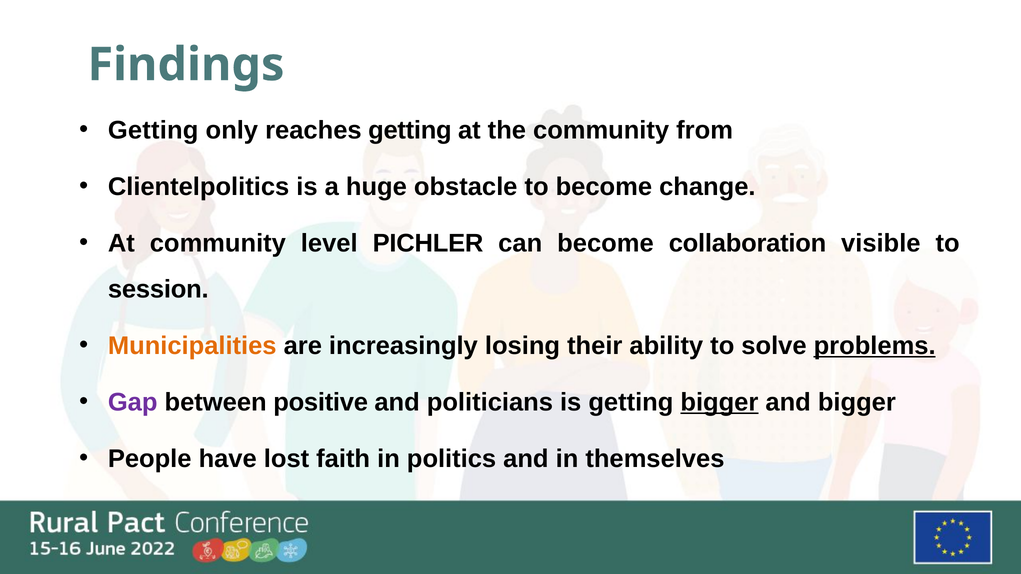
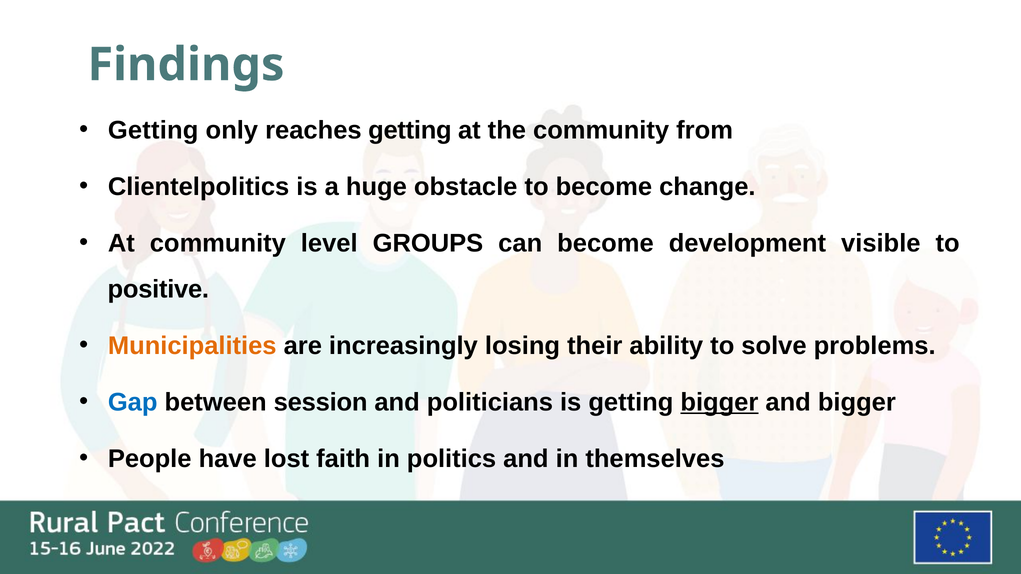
PICHLER: PICHLER -> GROUPS
collaboration: collaboration -> development
session: session -> positive
problems underline: present -> none
Gap colour: purple -> blue
positive: positive -> session
